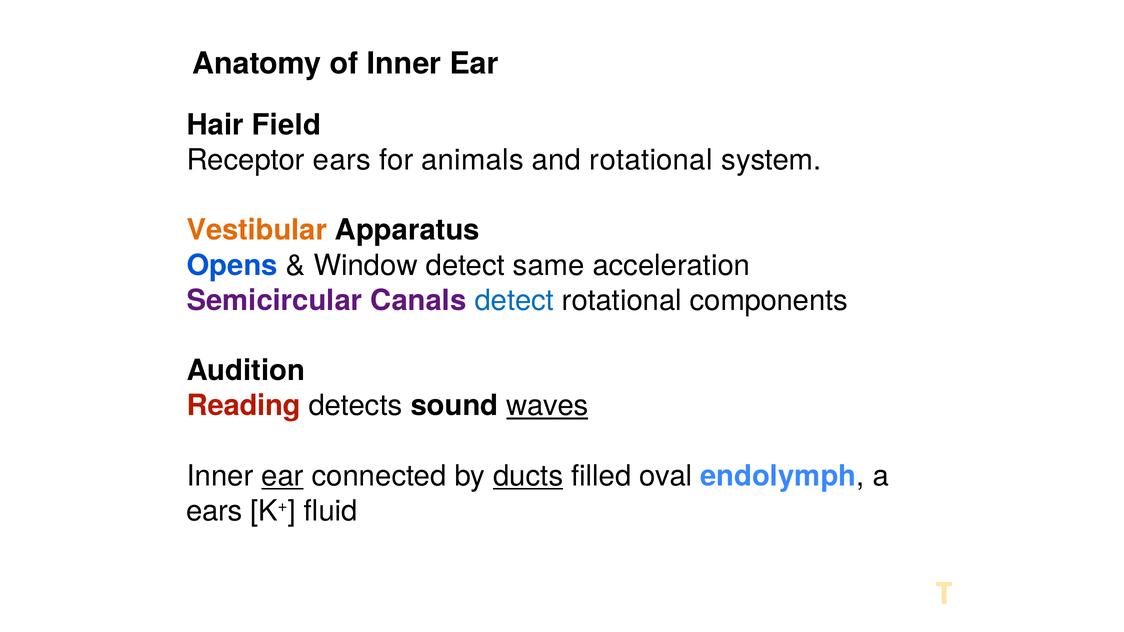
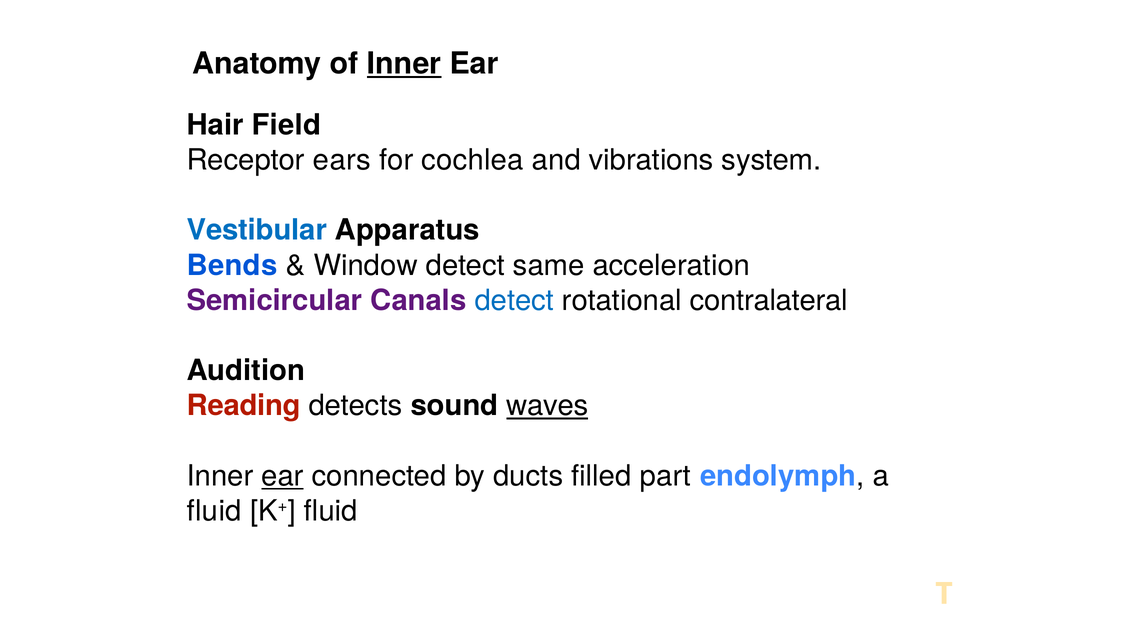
Inner at (404, 64) underline: none -> present
animals: animals -> cochlea
and rotational: rotational -> vibrations
Vestibular colour: orange -> blue
Opens: Opens -> Bends
components: components -> contralateral
ducts underline: present -> none
oval: oval -> part
ears at (214, 511): ears -> fluid
